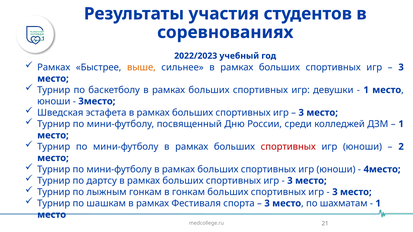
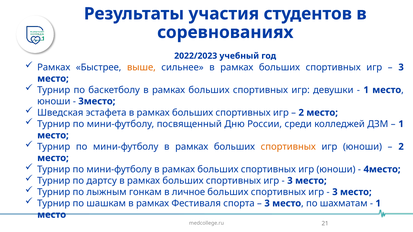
3 at (301, 113): 3 -> 2
спортивных at (288, 147) colour: red -> orange
в гонкам: гонкам -> личное
